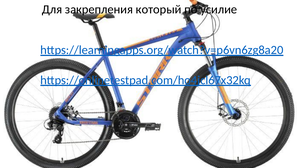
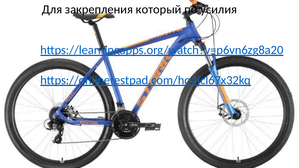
усилие: усилие -> усилия
